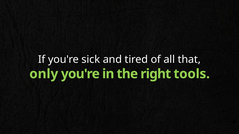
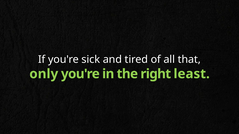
tools: tools -> least
